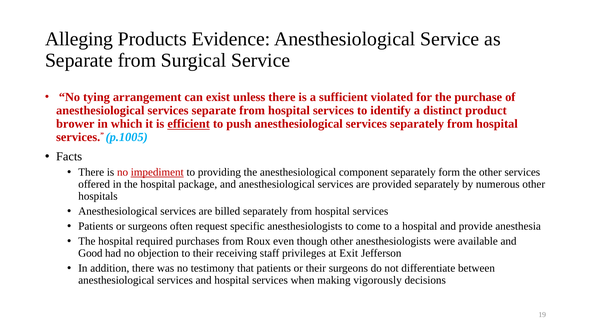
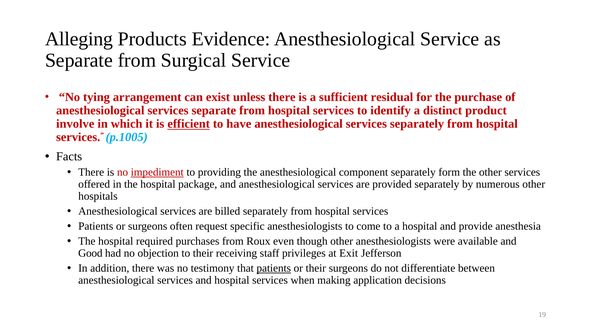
violated: violated -> residual
brower: brower -> involve
push: push -> have
patients at (274, 269) underline: none -> present
vigorously: vigorously -> application
